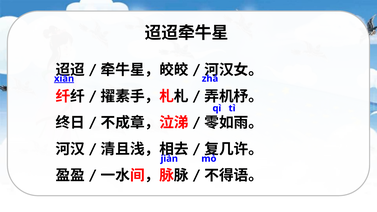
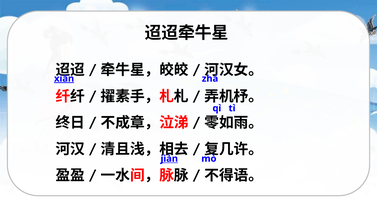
jiàn underline: none -> present
